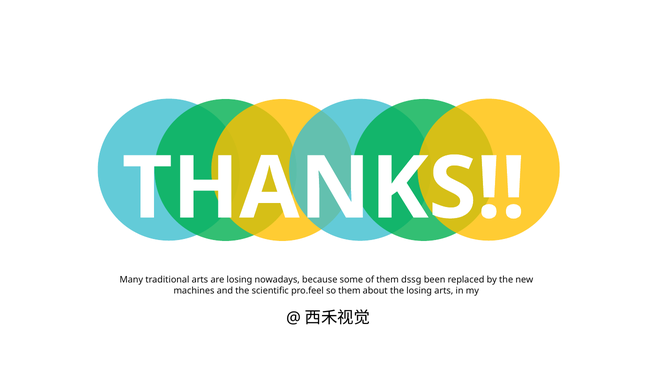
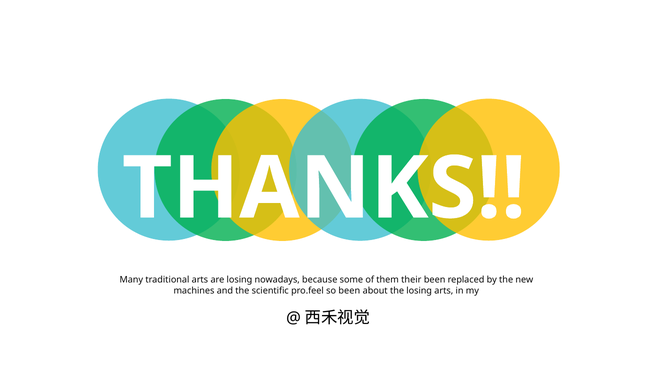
dssg: dssg -> their
so them: them -> been
